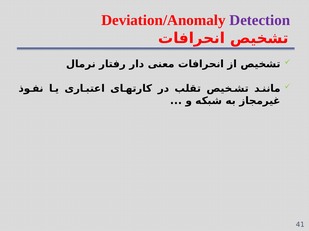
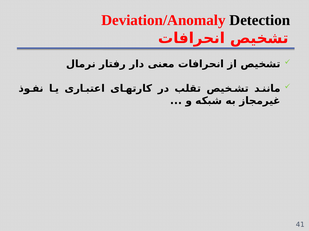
Detection colour: purple -> black
